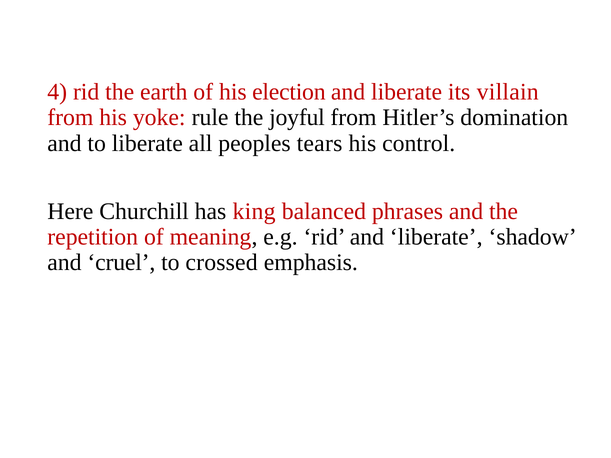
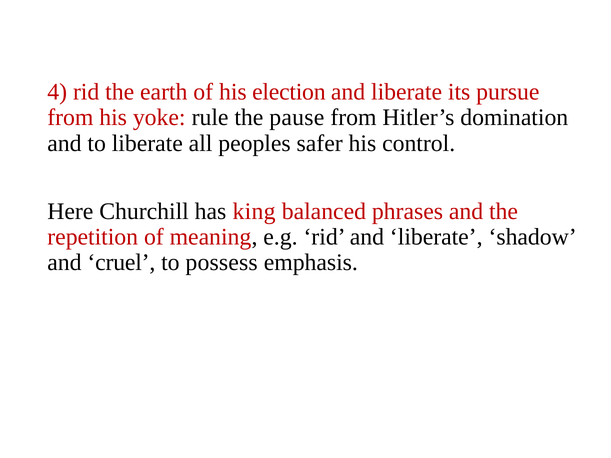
villain: villain -> pursue
joyful: joyful -> pause
tears: tears -> safer
crossed: crossed -> possess
